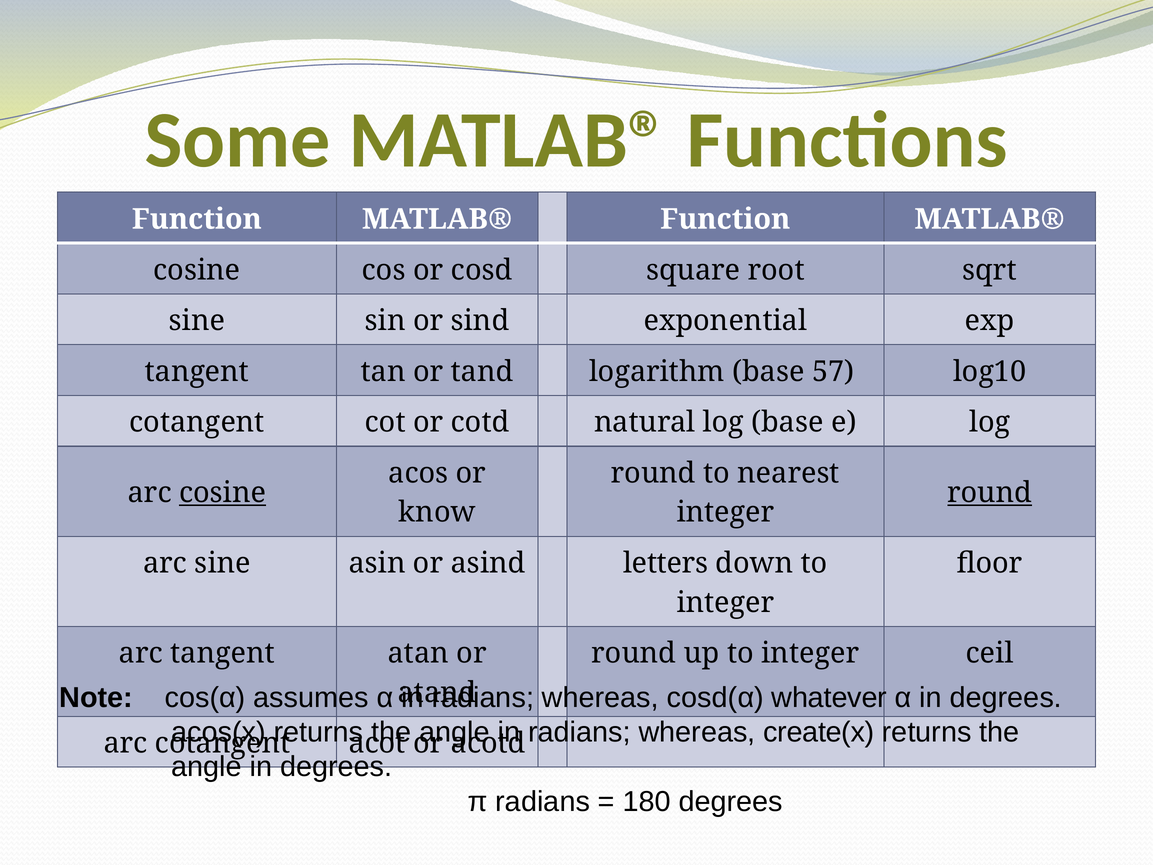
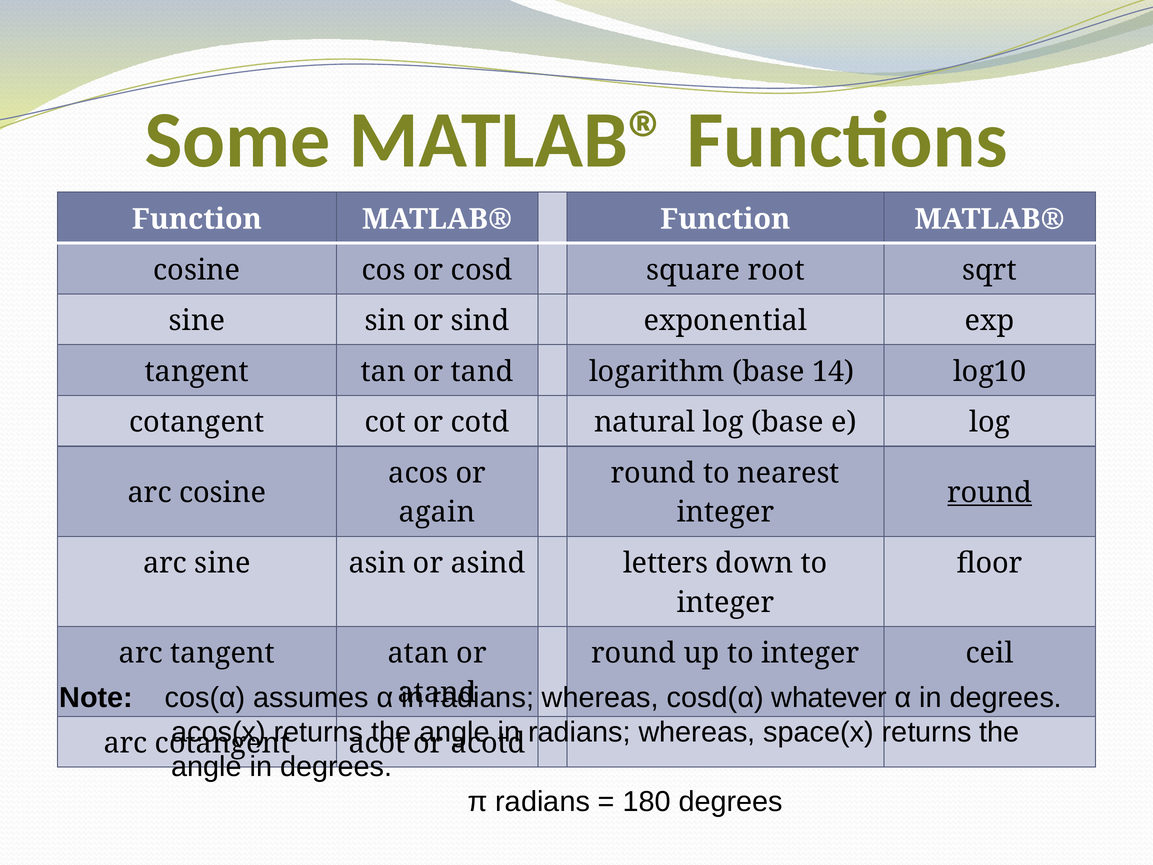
57: 57 -> 14
cosine at (223, 493) underline: present -> none
know: know -> again
create(x: create(x -> space(x
